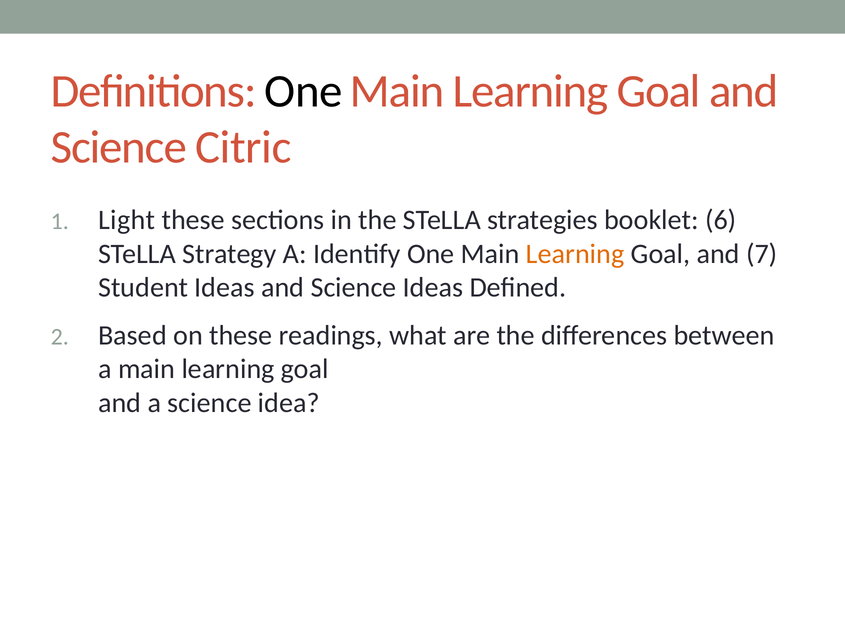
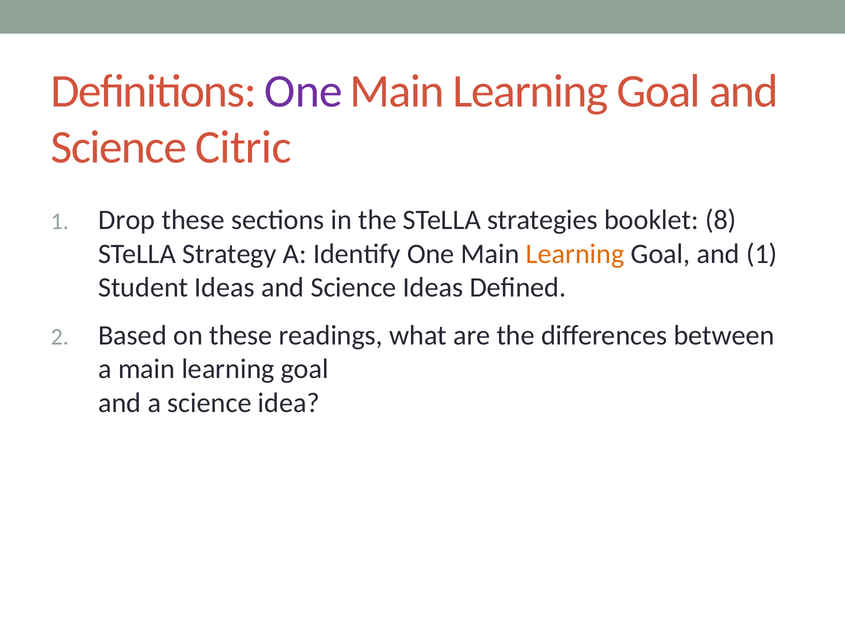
One at (304, 91) colour: black -> purple
Light: Light -> Drop
6: 6 -> 8
and 7: 7 -> 1
